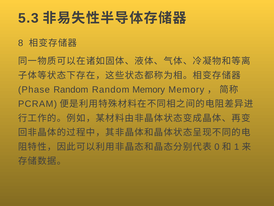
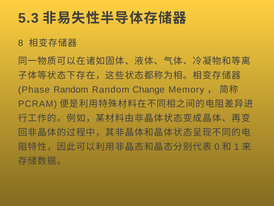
Random Memory: Memory -> Change
